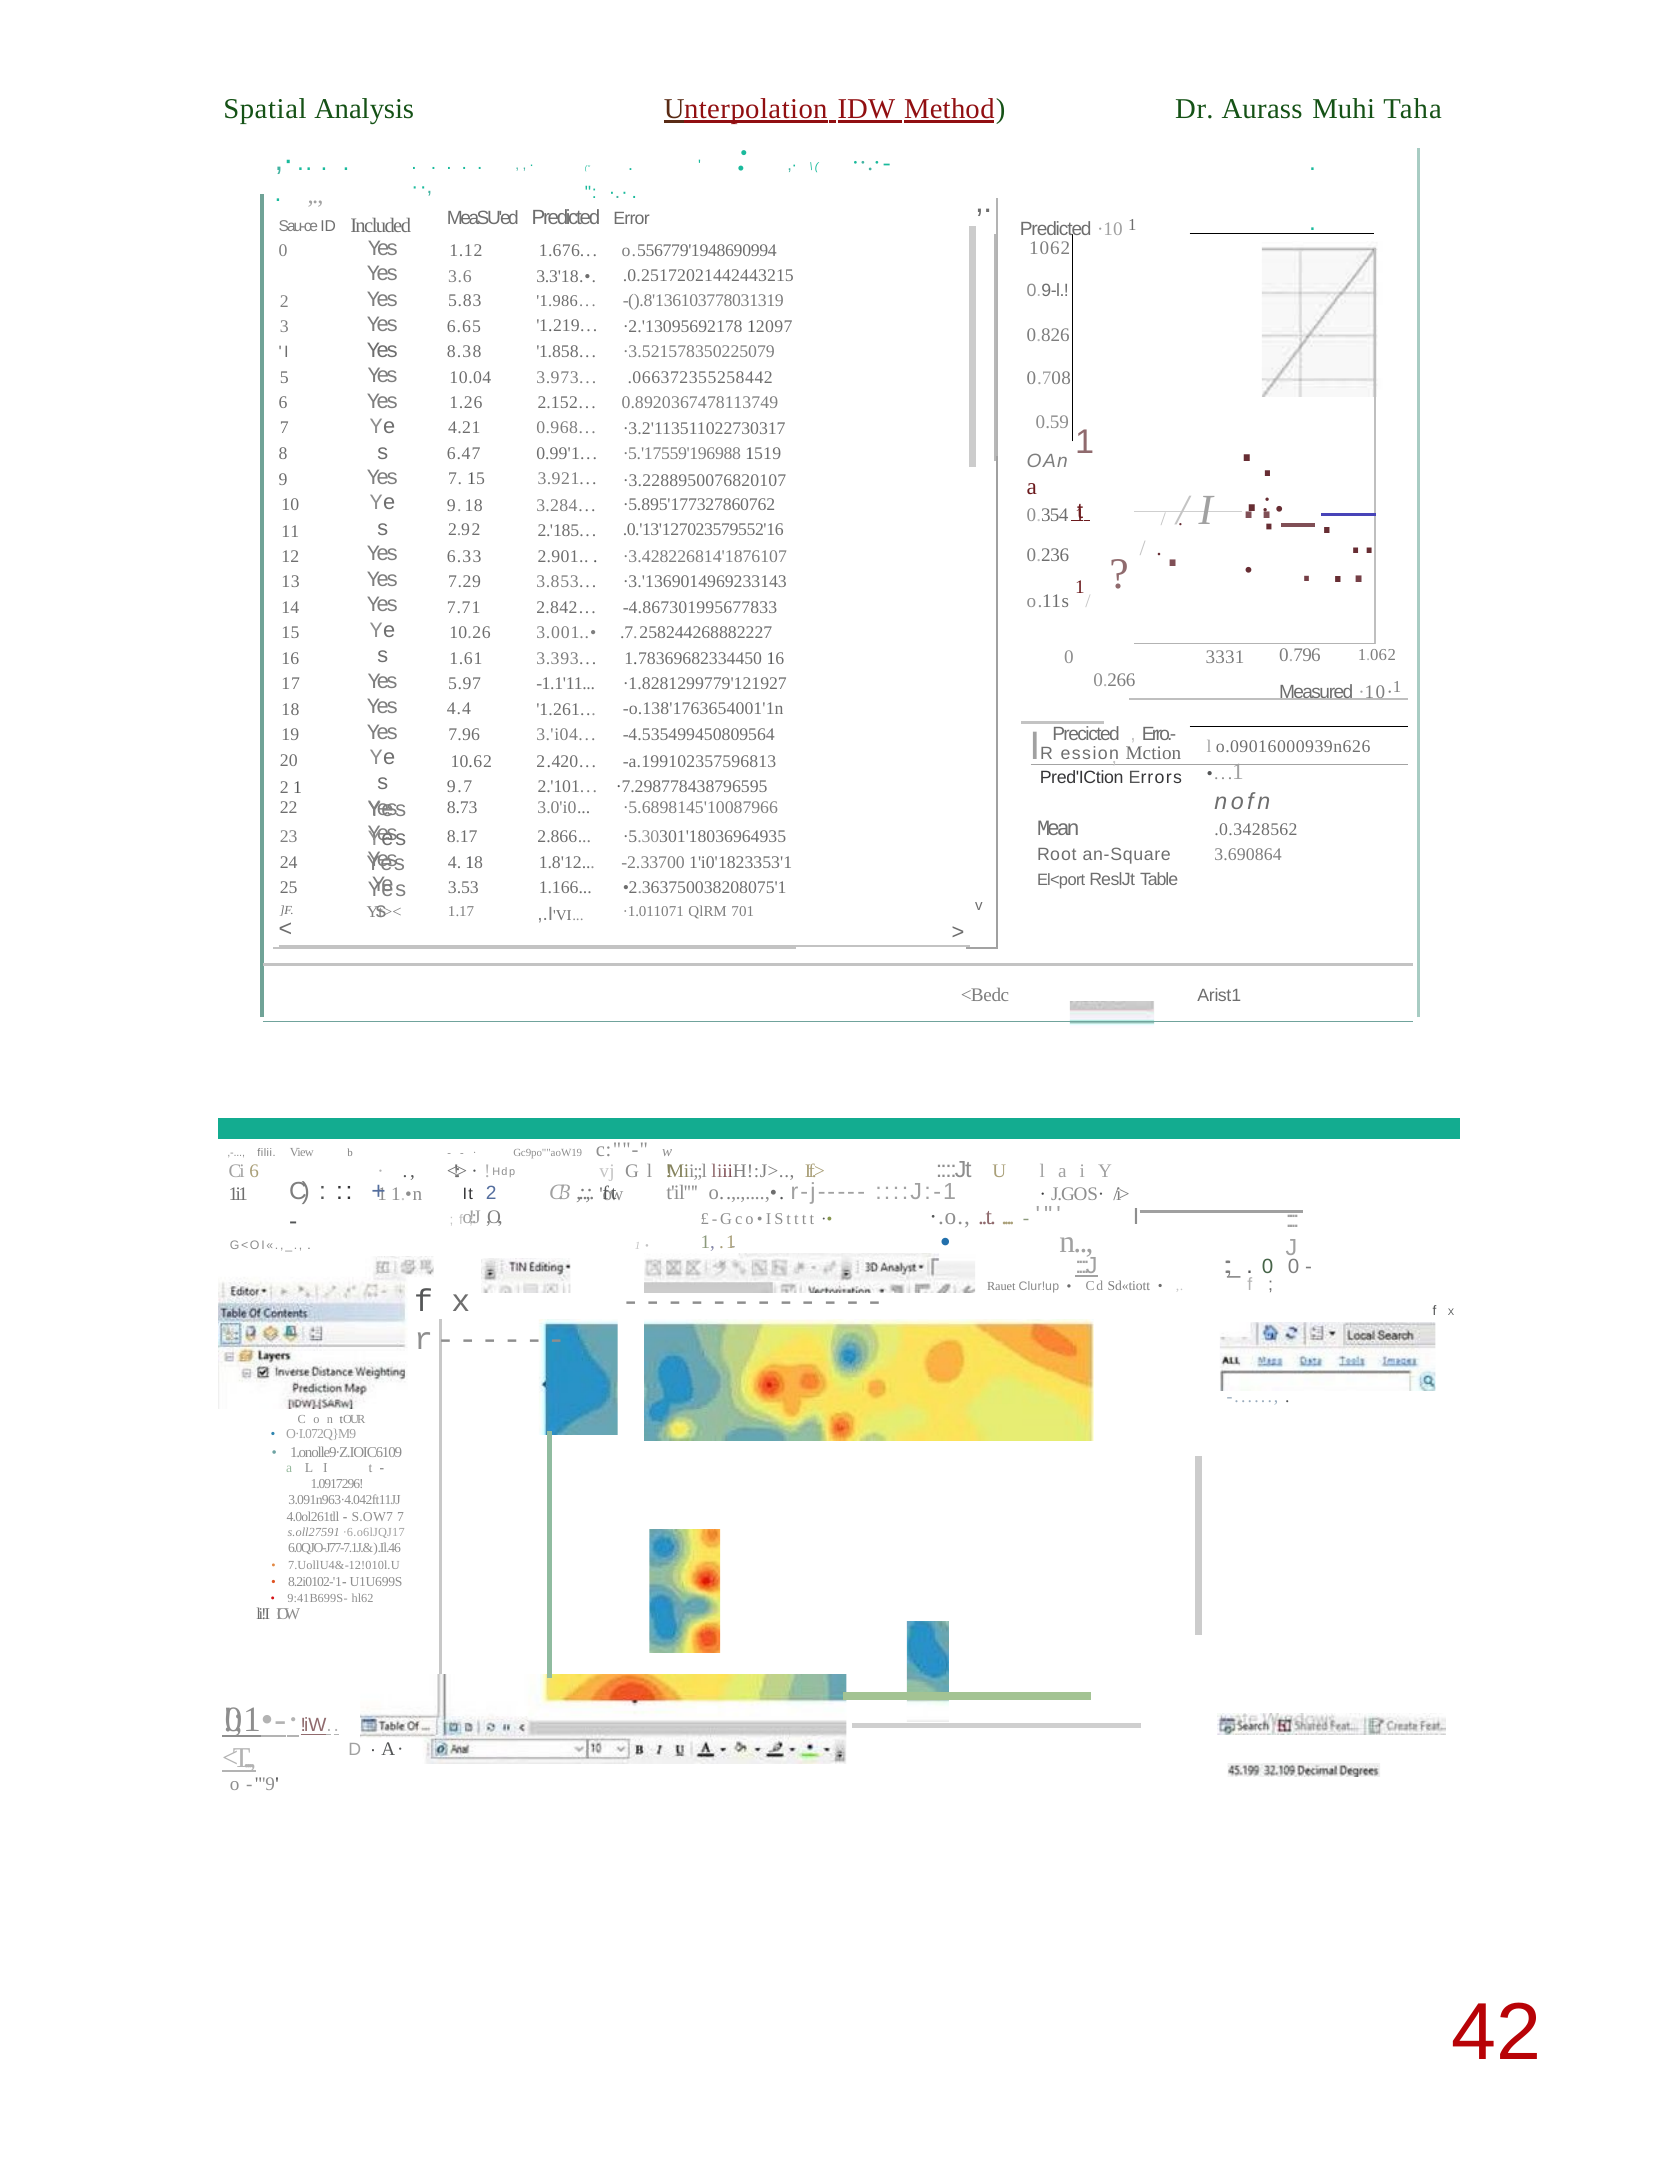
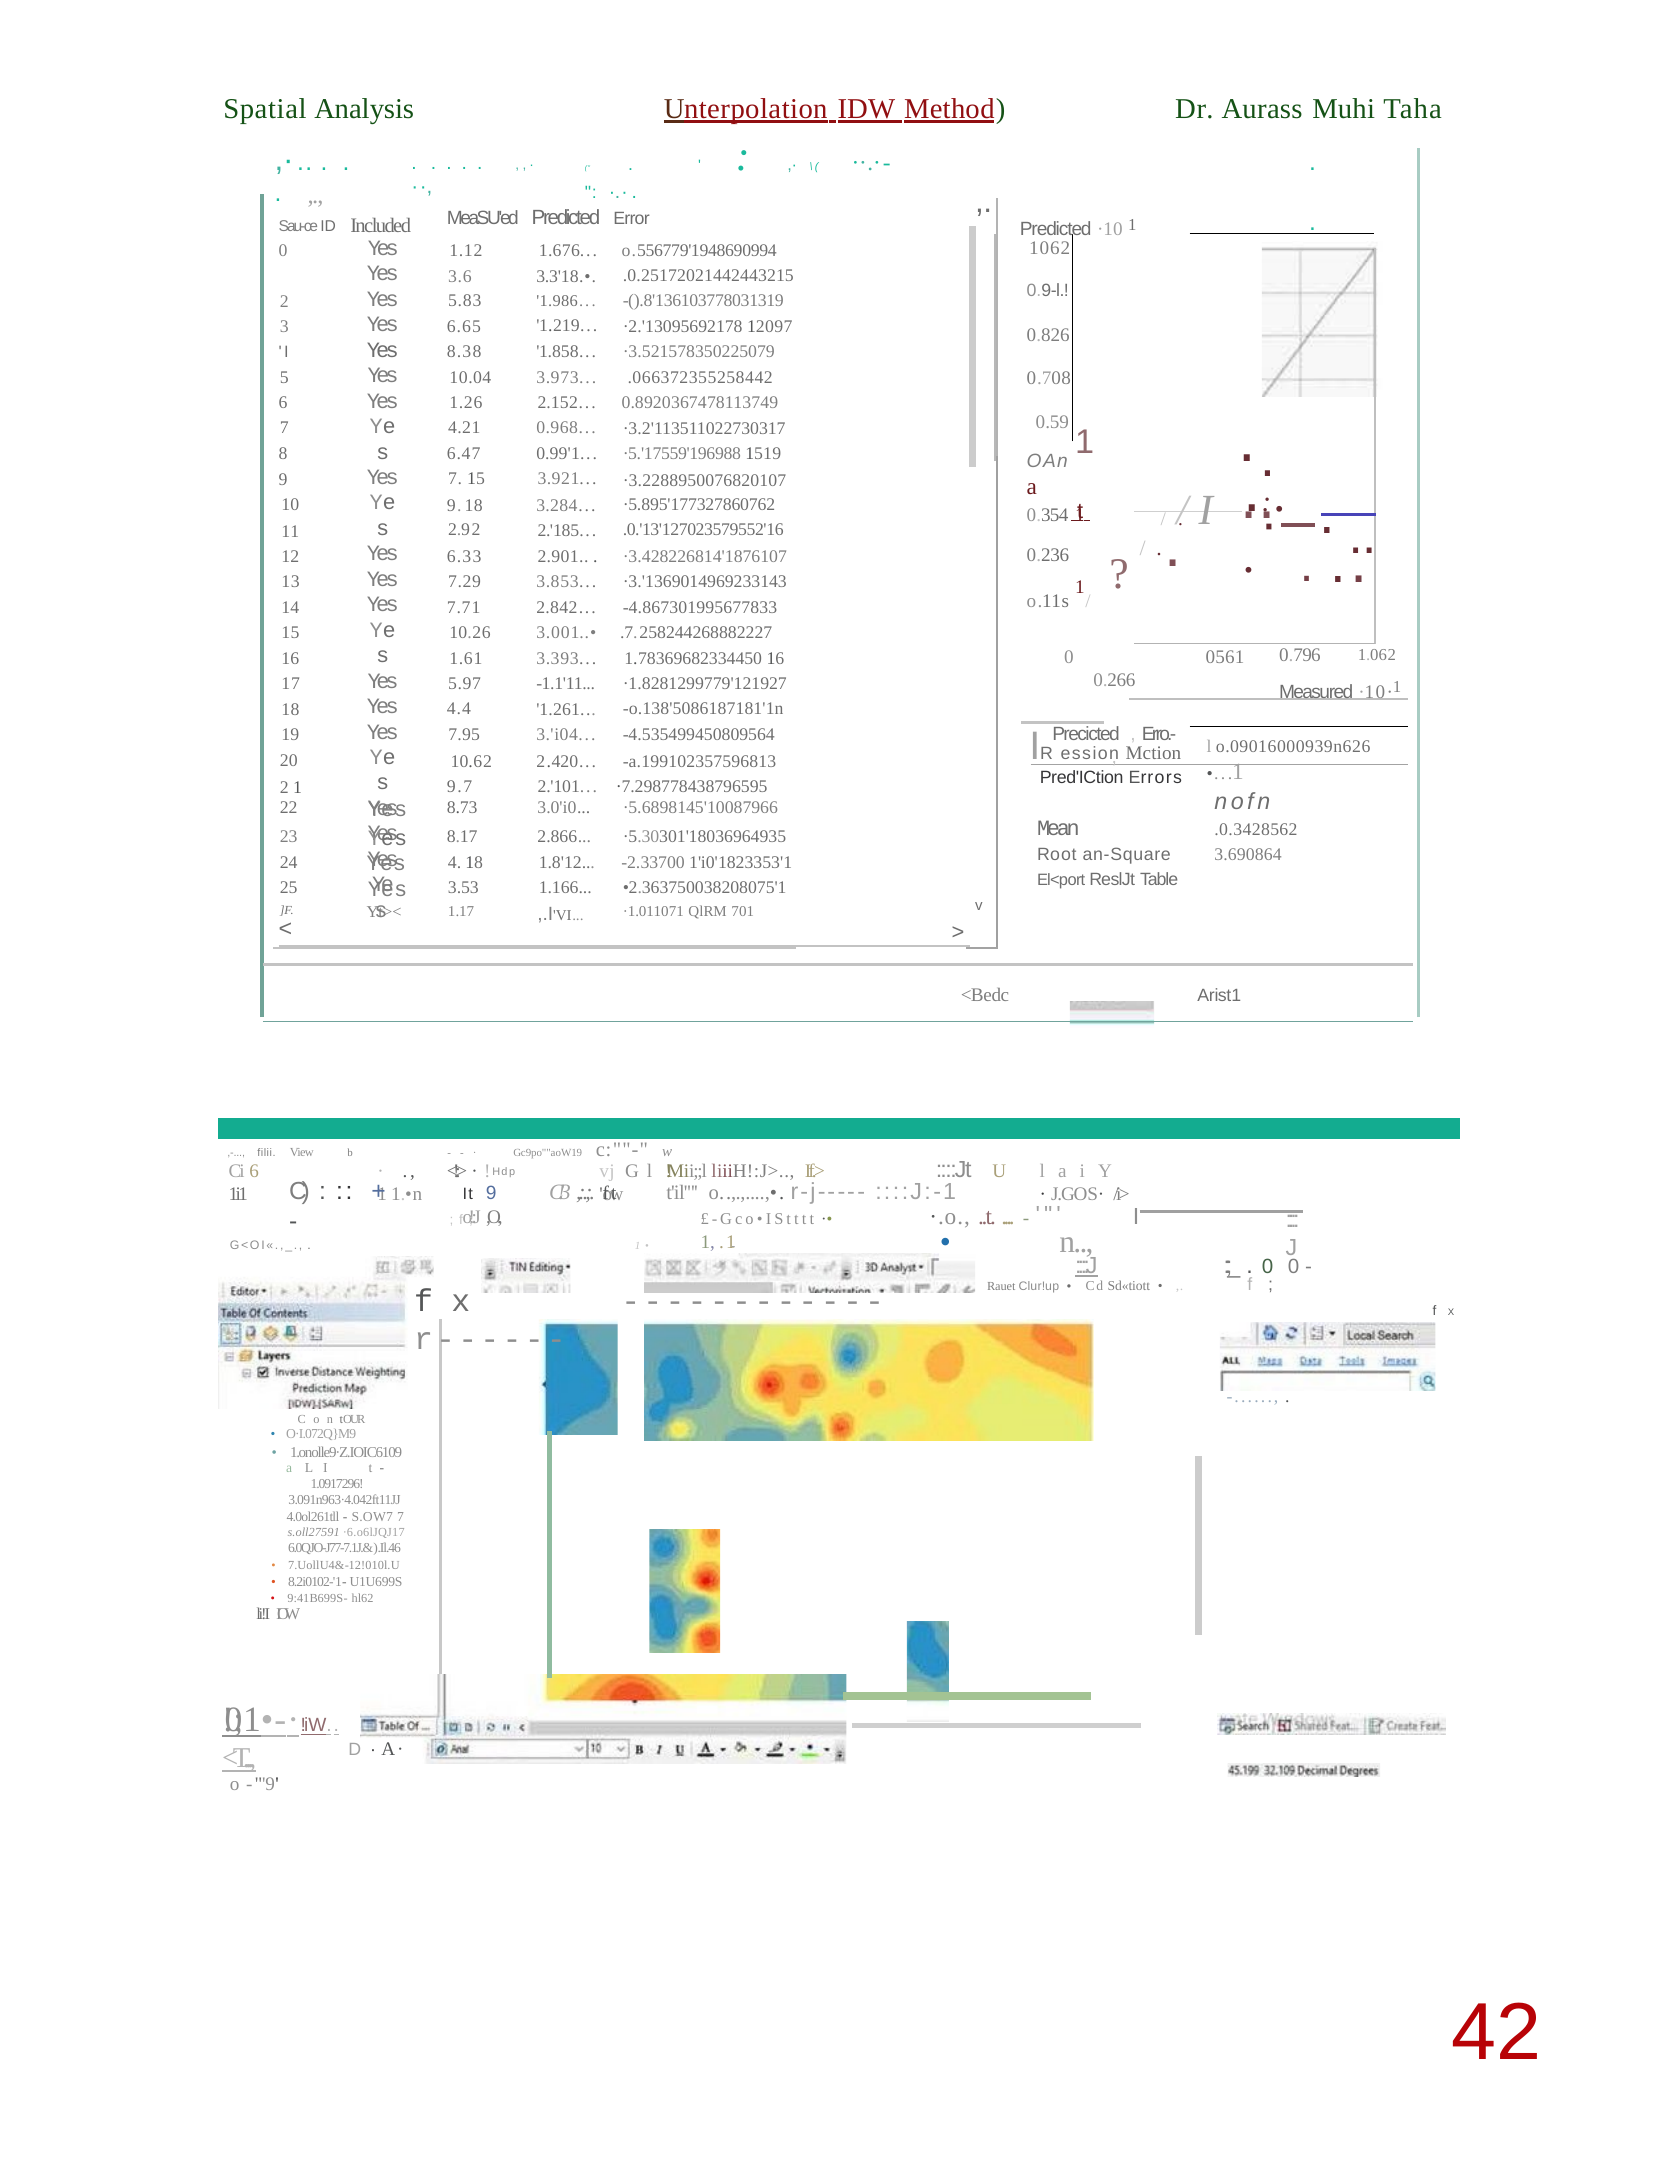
3331: 3331 -> 0561
o.138'1763654001'1n: o.138'1763654001'1n -> o.138'5086187181'1n
7.96: 7.96 -> 7.95
It 2: 2 -> 9
